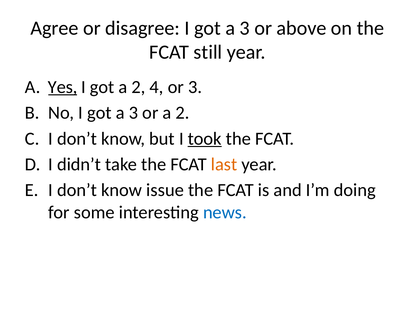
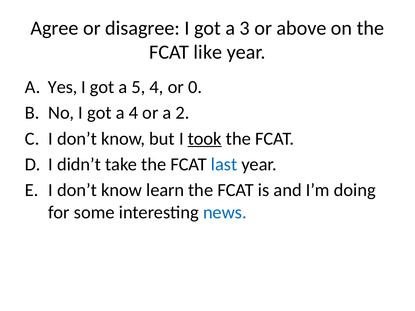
still: still -> like
Yes underline: present -> none
got a 2: 2 -> 5
or 3: 3 -> 0
3 at (133, 113): 3 -> 4
last colour: orange -> blue
issue: issue -> learn
